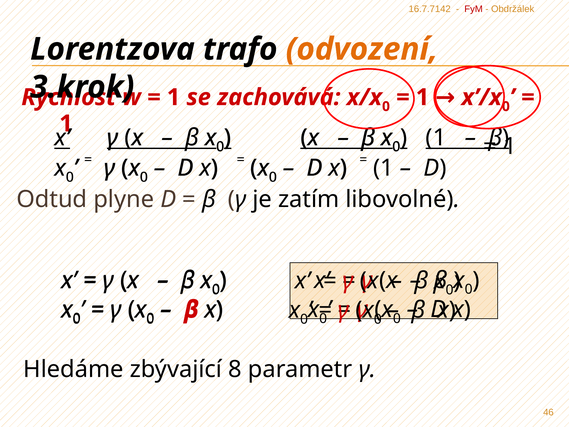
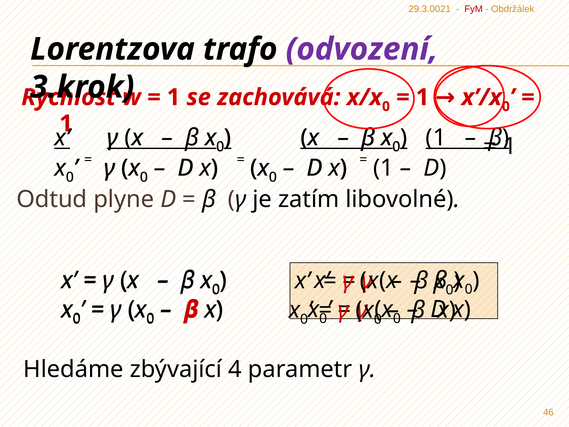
16.7.7142: 16.7.7142 -> 29.3.0021
odvození colour: orange -> purple
8: 8 -> 4
